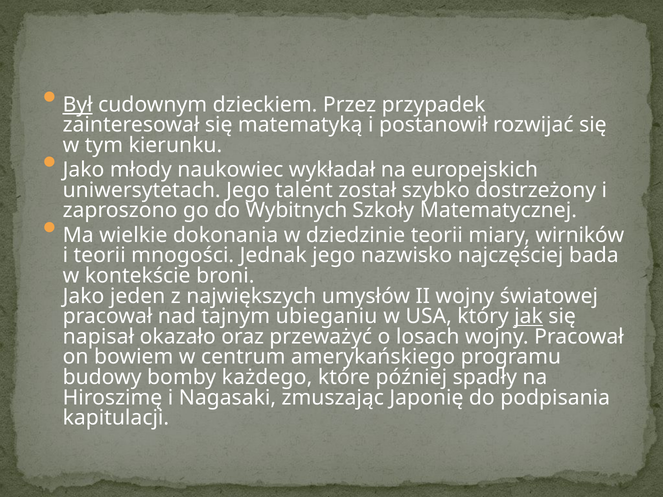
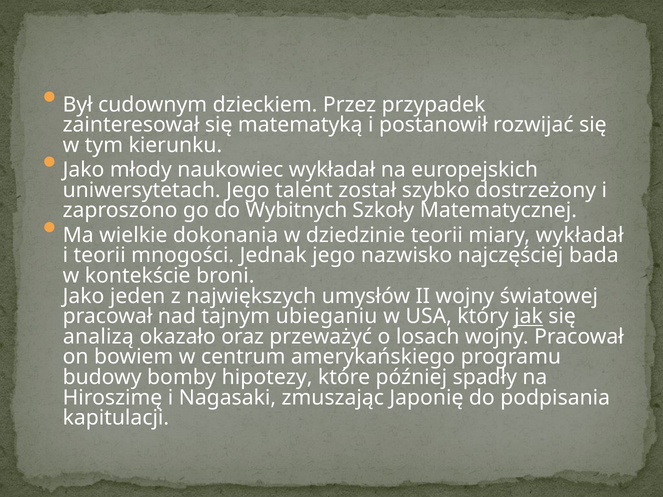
Był underline: present -> none
miary wirników: wirników -> wykładał
napisał: napisał -> analizą
każdego: każdego -> hipotezy
